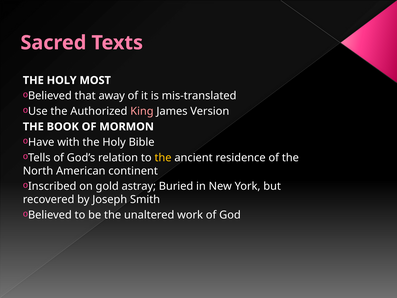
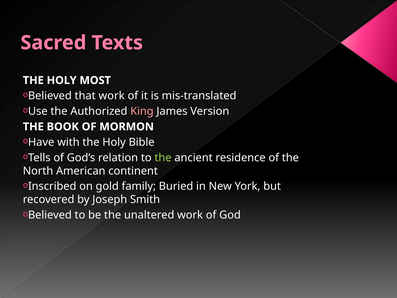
that away: away -> work
the at (163, 157) colour: yellow -> light green
astray: astray -> family
